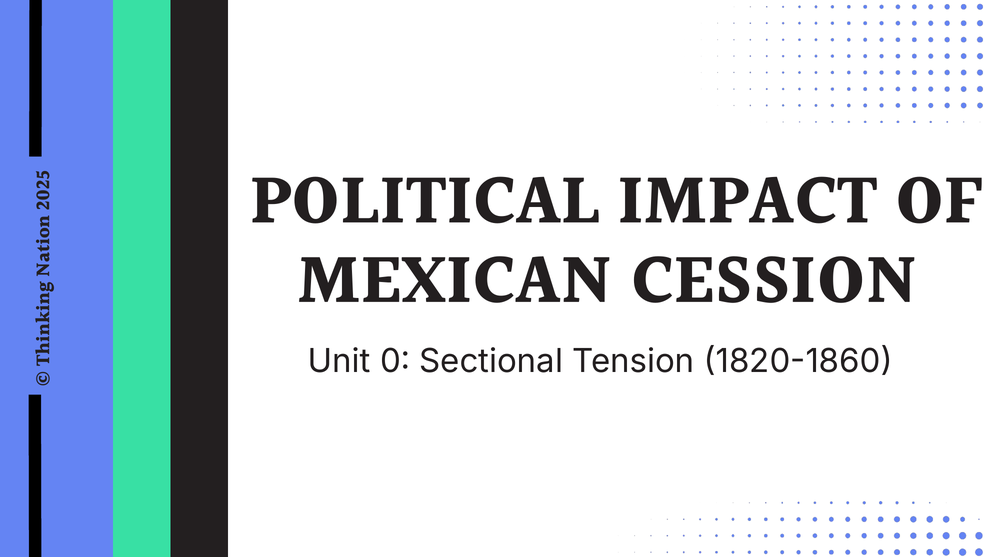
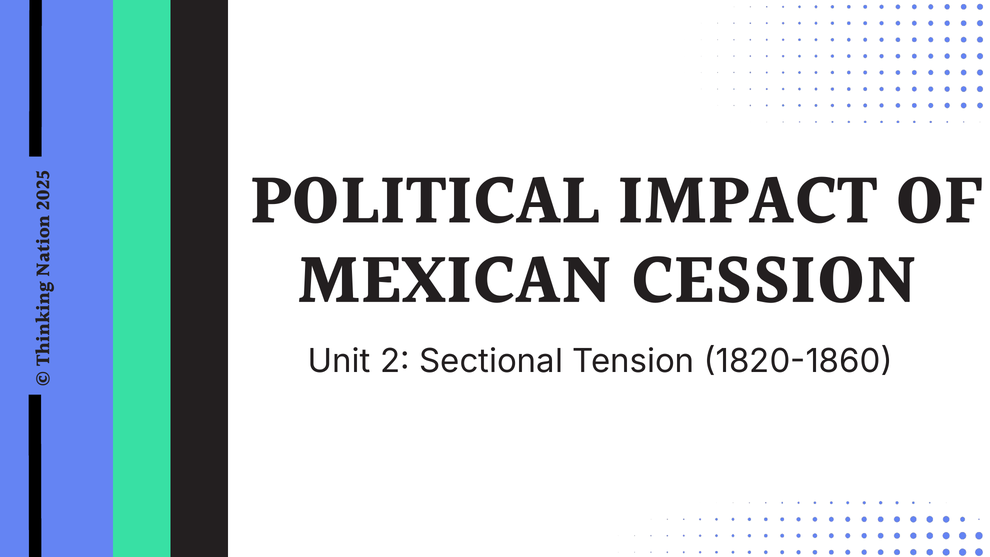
Unit 0: 0 -> 2
